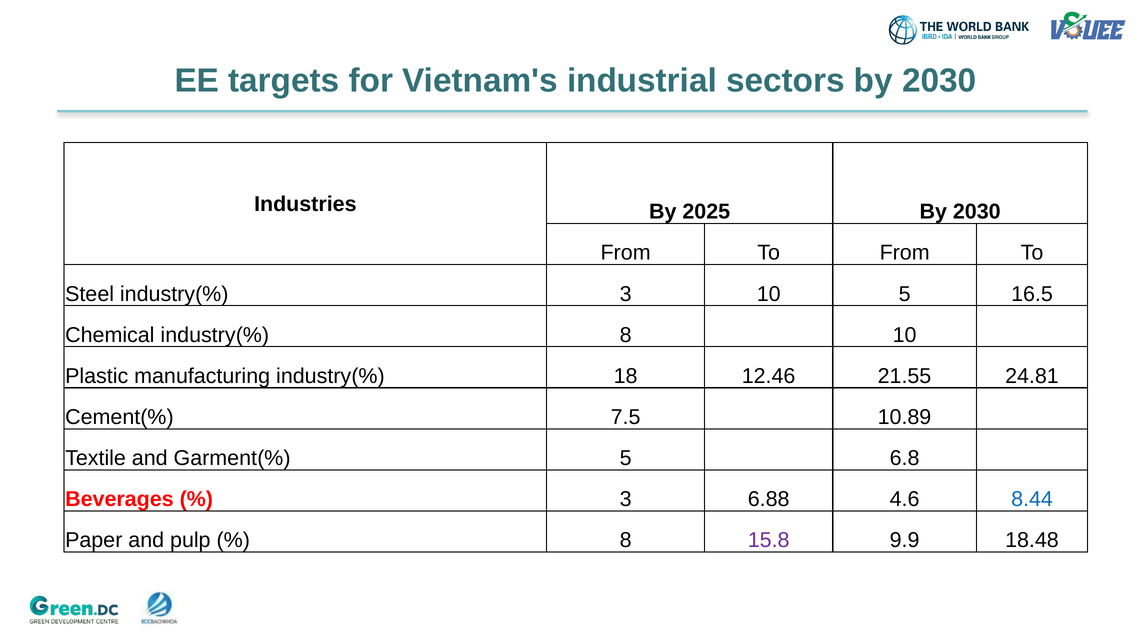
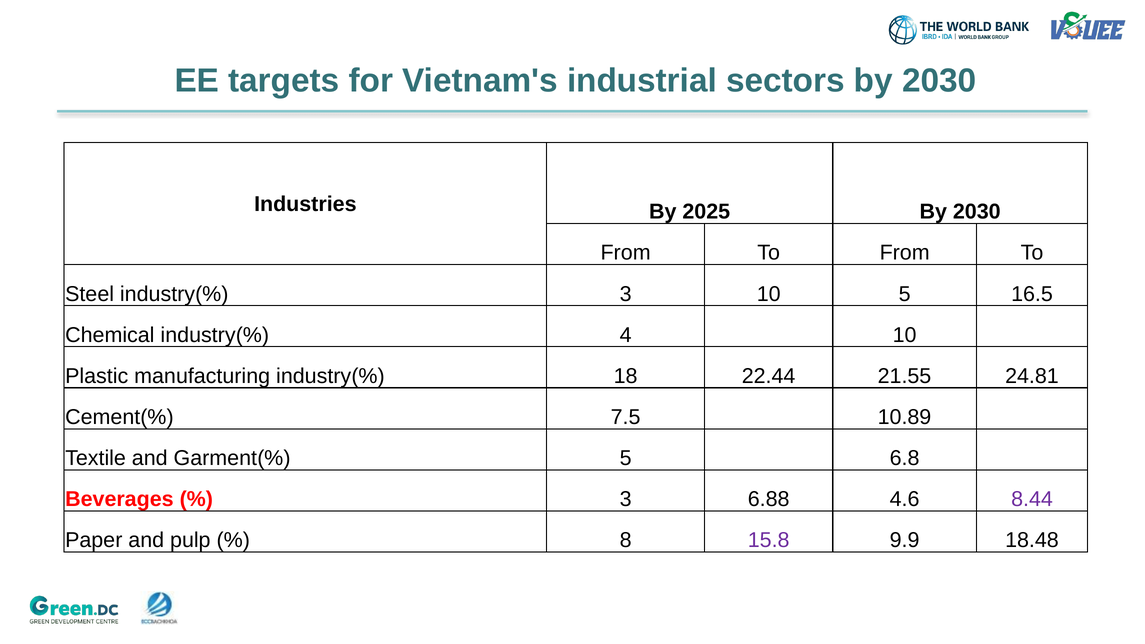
industry(% 8: 8 -> 4
12.46: 12.46 -> 22.44
8.44 colour: blue -> purple
